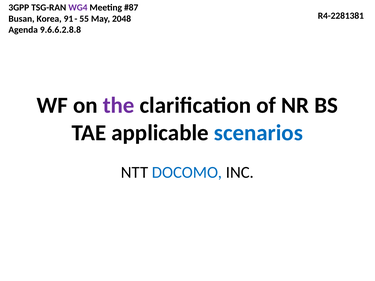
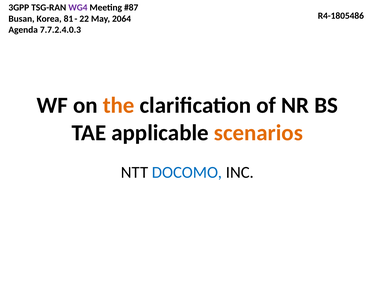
R4-2281381: R4-2281381 -> R4-1805486
91: 91 -> 81
55: 55 -> 22
2048: 2048 -> 2064
9.6.6.2.8.8: 9.6.6.2.8.8 -> 7.7.2.4.0.3
the colour: purple -> orange
scenarios colour: blue -> orange
